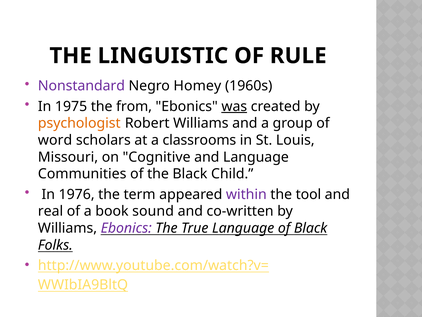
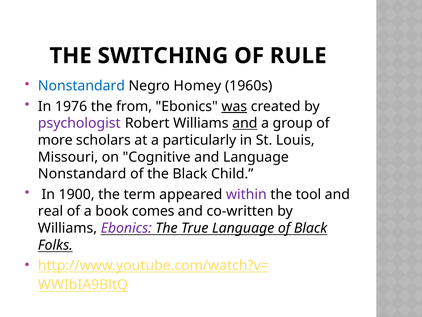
LINGUISTIC: LINGUISTIC -> SWITCHING
Nonstandard at (81, 86) colour: purple -> blue
1975: 1975 -> 1976
psychologist colour: orange -> purple
and at (245, 123) underline: none -> present
word: word -> more
classrooms: classrooms -> particularly
Communities at (82, 174): Communities -> Nonstandard
1976: 1976 -> 1900
sound: sound -> comes
